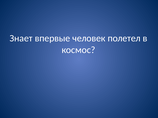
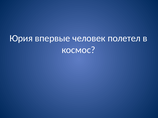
Знает: Знает -> Юрия
